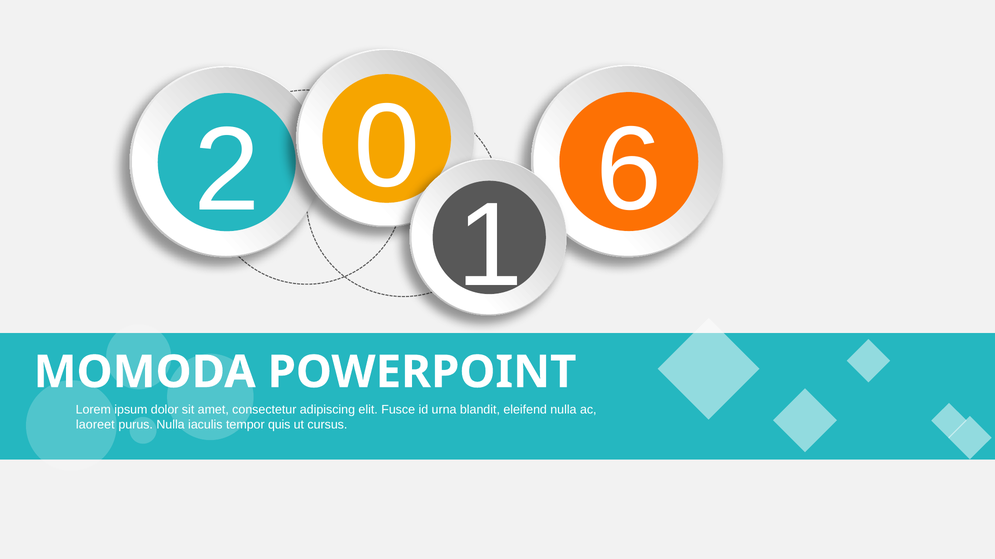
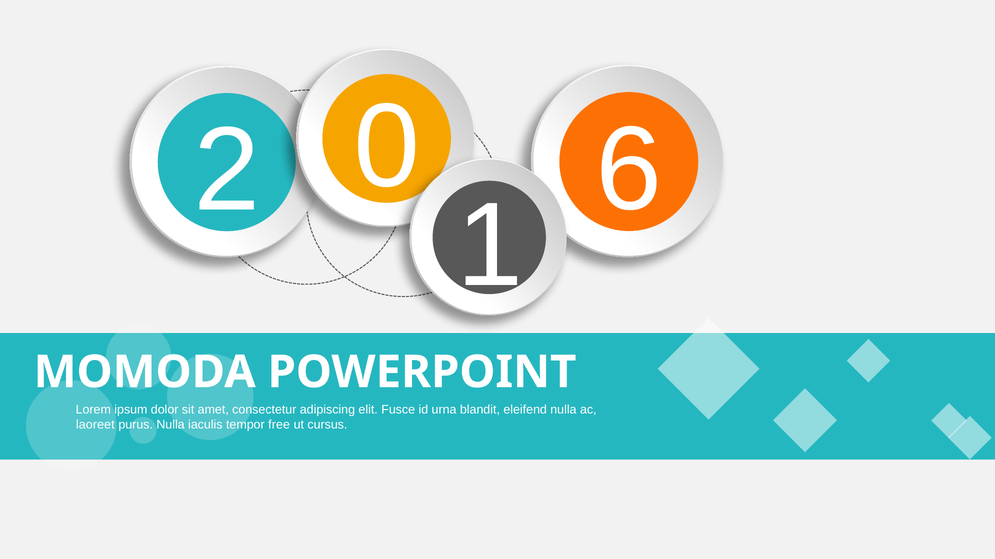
quis: quis -> free
